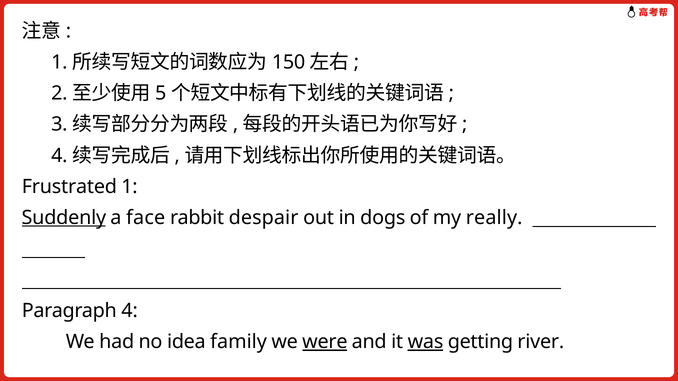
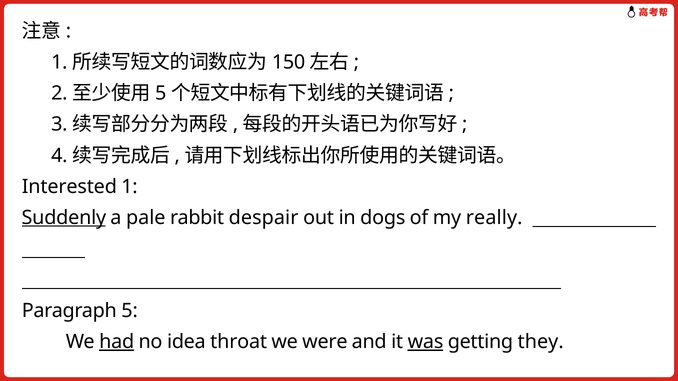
Frustrated: Frustrated -> Interested
face: face -> pale
Paragraph 4: 4 -> 5
had underline: none -> present
family: family -> throat
were underline: present -> none
river: river -> they
